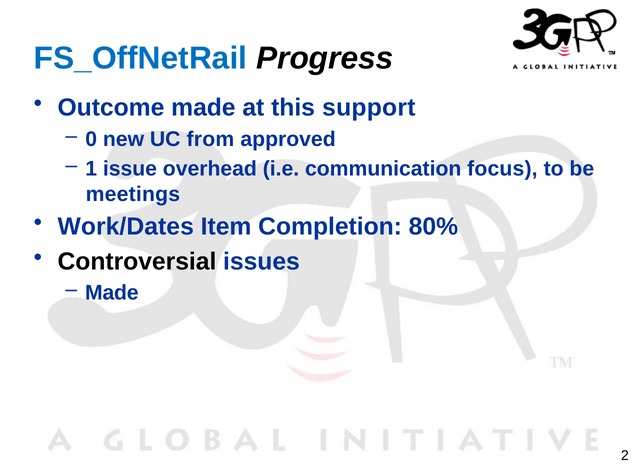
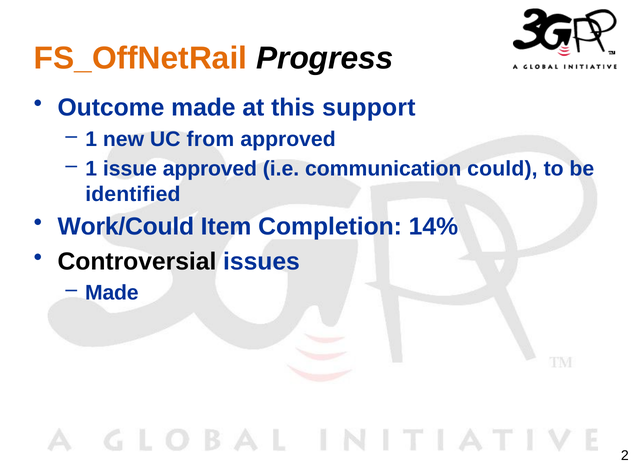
FS_OffNetRail colour: blue -> orange
0 at (91, 139): 0 -> 1
issue overhead: overhead -> approved
focus: focus -> could
meetings: meetings -> identified
Work/Dates: Work/Dates -> Work/Could
80%: 80% -> 14%
